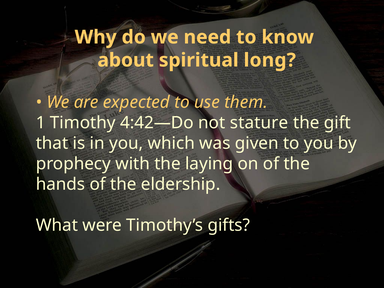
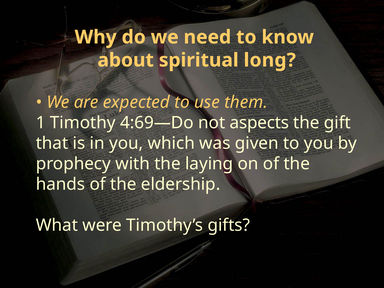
4:42—Do: 4:42—Do -> 4:69—Do
stature: stature -> aspects
